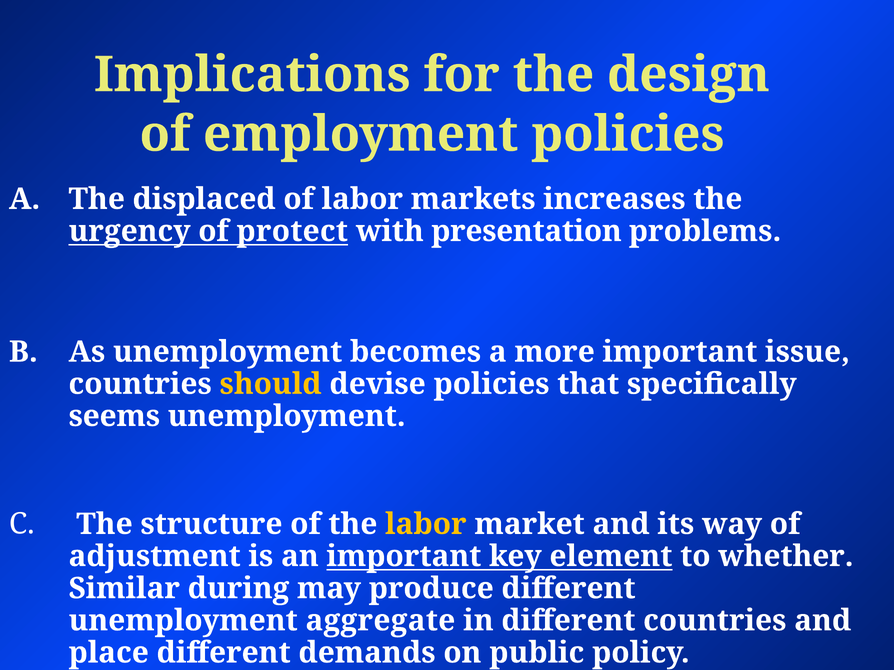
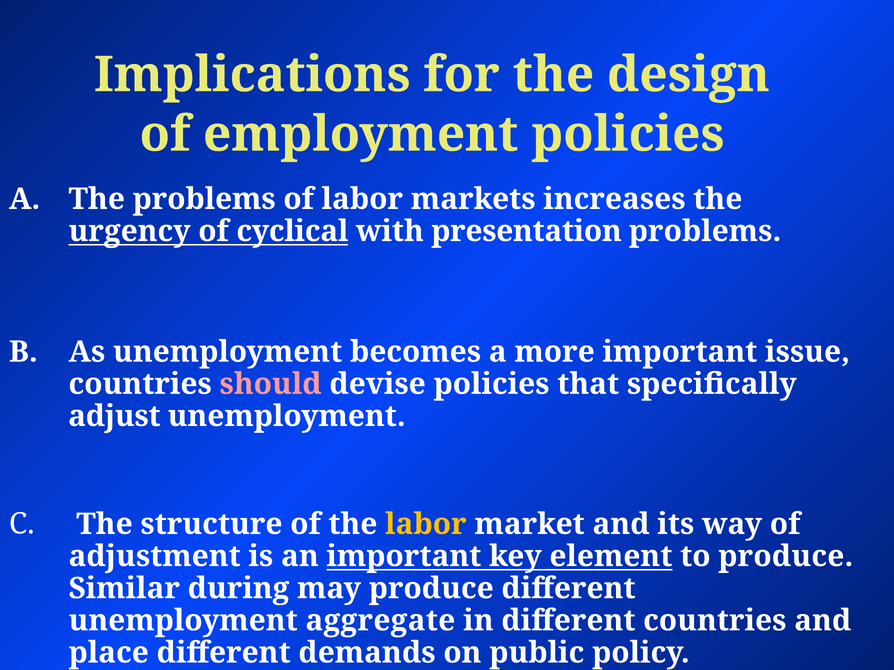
The displaced: displaced -> problems
protect: protect -> cyclical
should colour: yellow -> pink
seems: seems -> adjust
to whether: whether -> produce
